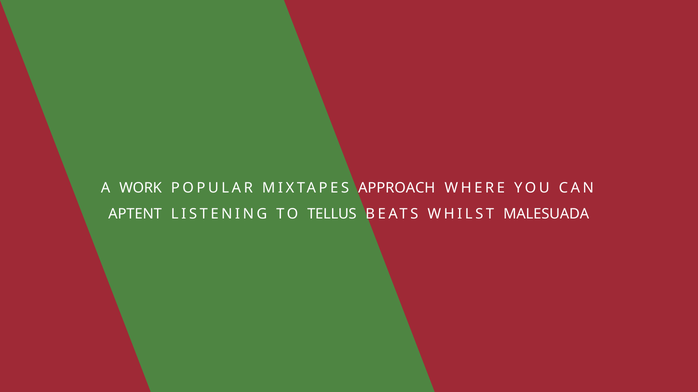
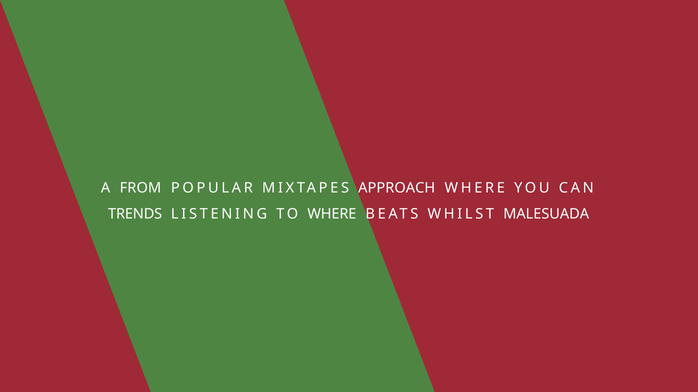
WORK: WORK -> FROM
APTENT: APTENT -> TRENDS
TO TELLUS: TELLUS -> WHERE
